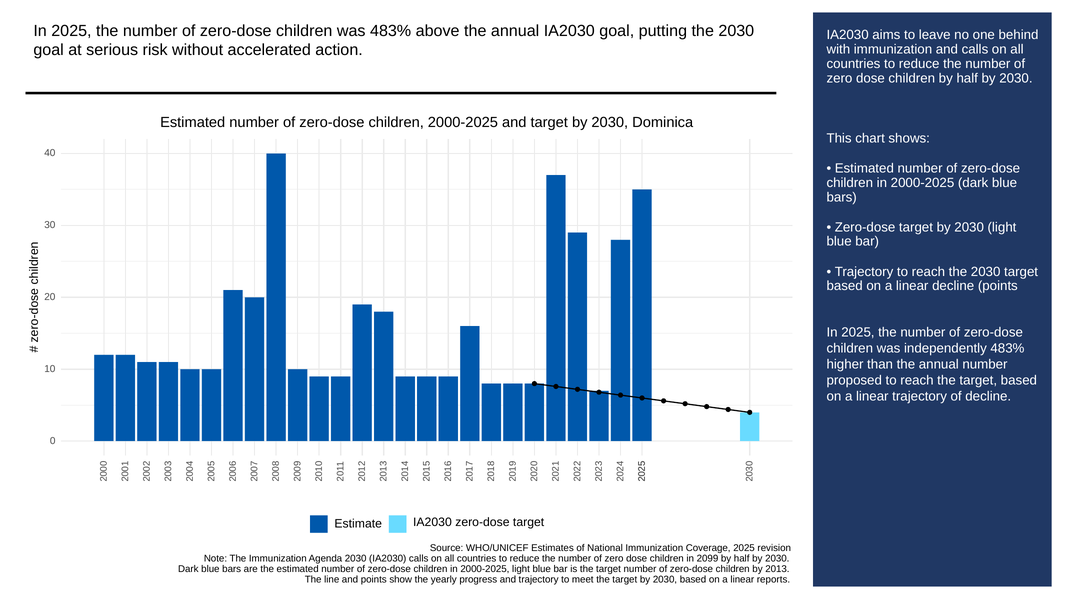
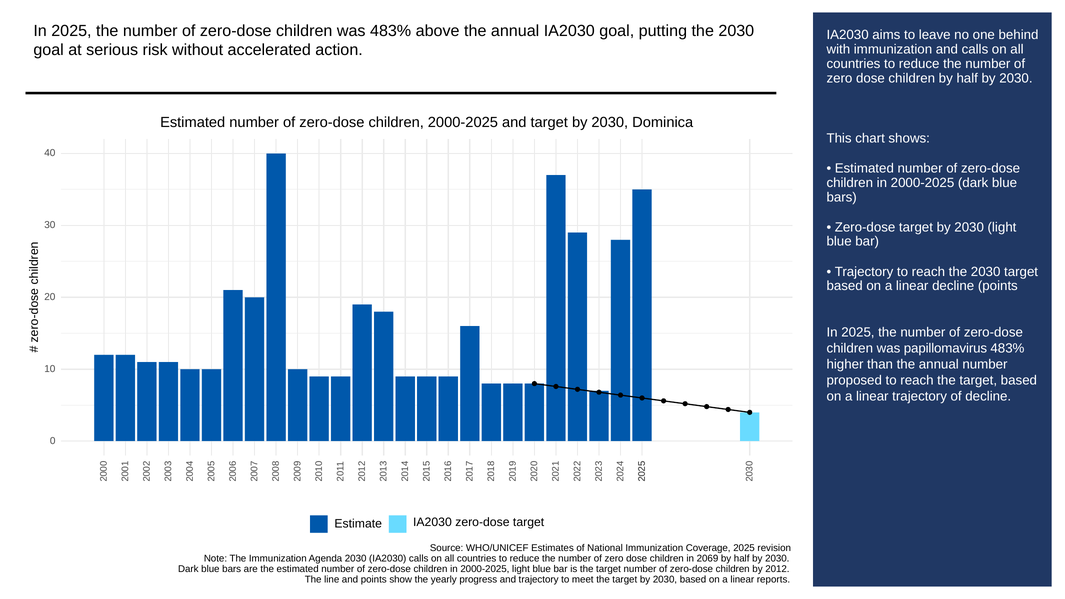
independently: independently -> papillomavirus
2099: 2099 -> 2069
2013: 2013 -> 2012
